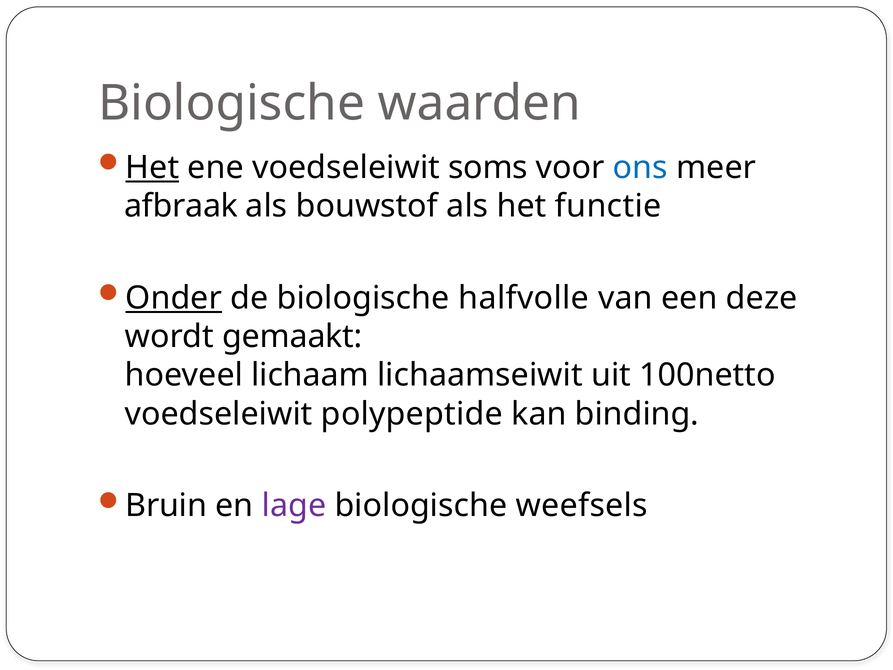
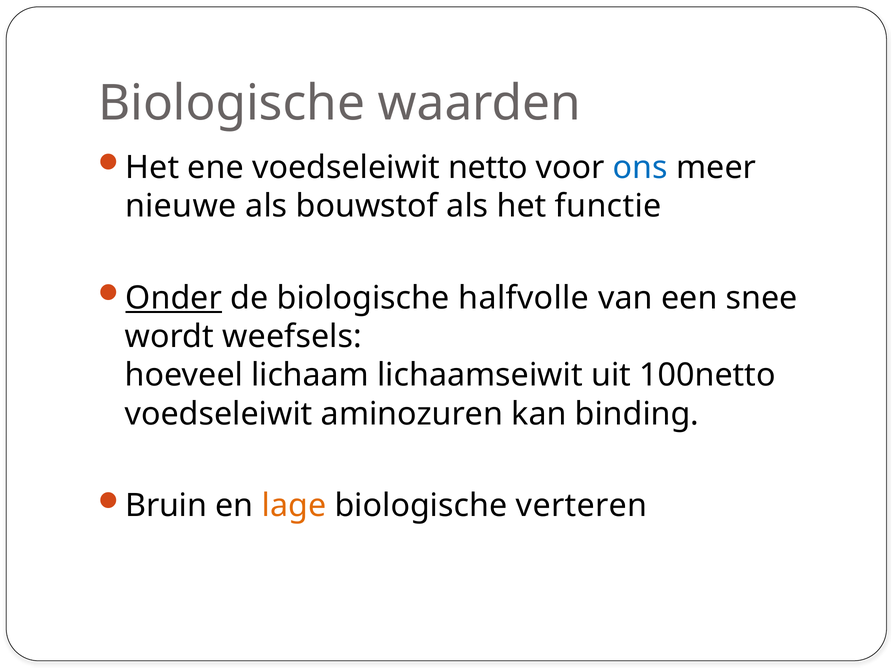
Het at (152, 167) underline: present -> none
soms: soms -> netto
afbraak: afbraak -> nieuwe
deze: deze -> snee
gemaakt: gemaakt -> weefsels
polypeptide: polypeptide -> aminozuren
lage colour: purple -> orange
weefsels: weefsels -> verteren
